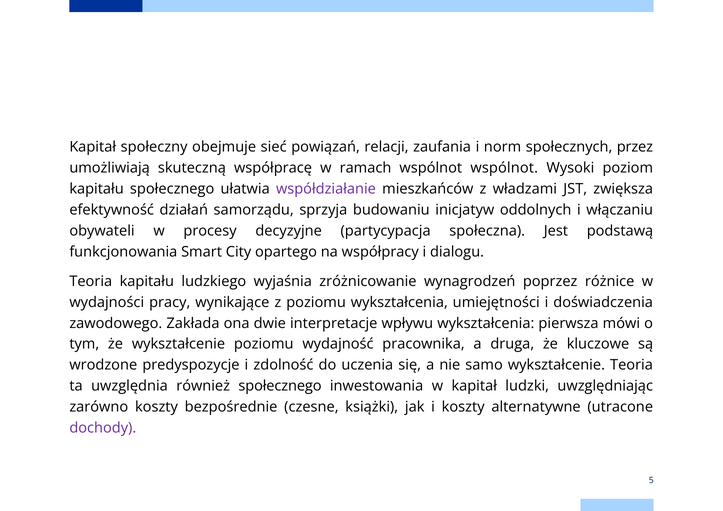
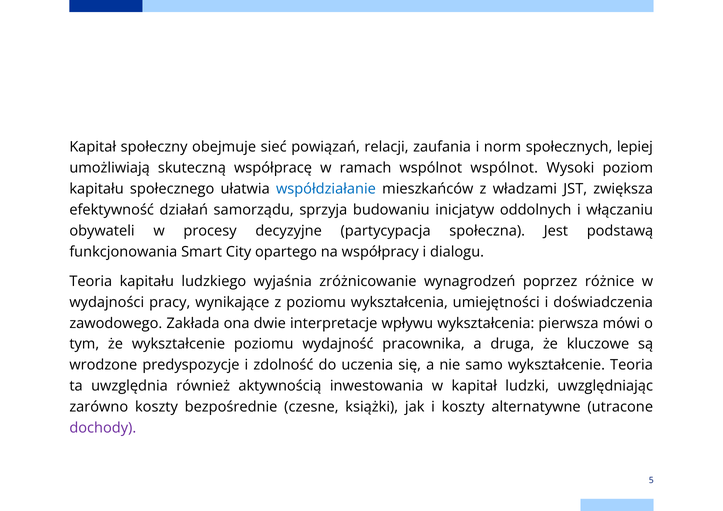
przez: przez -> lepiej
współdziałanie colour: purple -> blue
również społecznego: społecznego -> aktywnością
